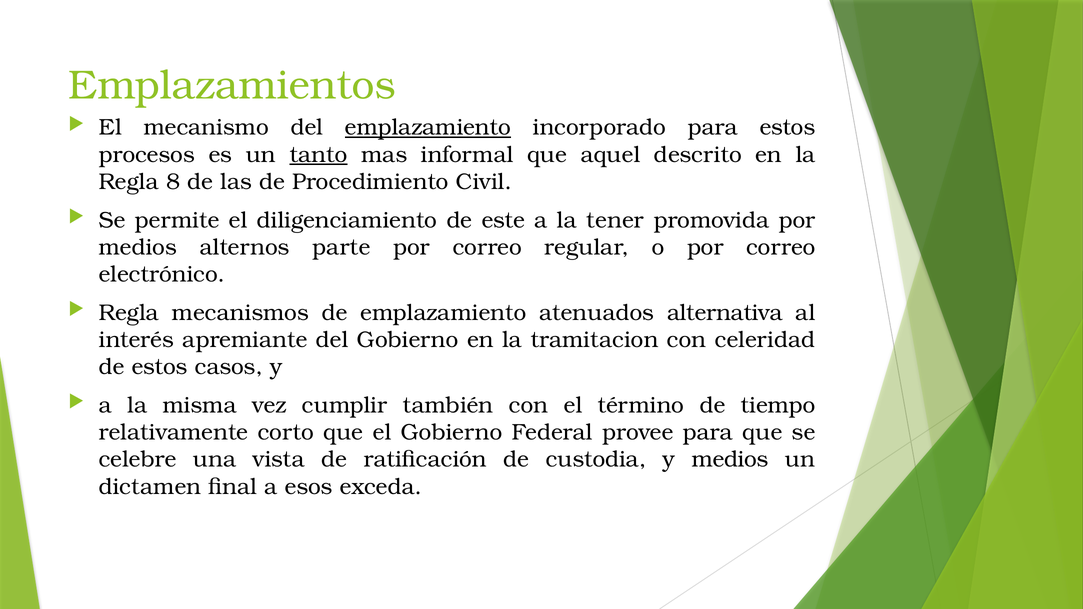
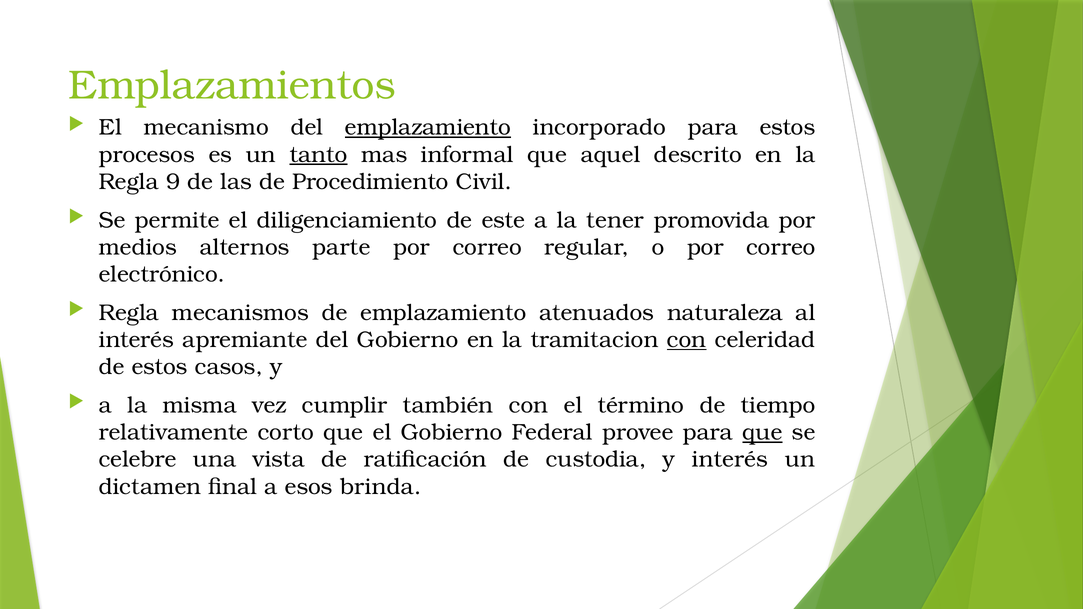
8: 8 -> 9
alternativa: alternativa -> naturaleza
con at (687, 340) underline: none -> present
que at (762, 433) underline: none -> present
y medios: medios -> interés
exceda: exceda -> brinda
